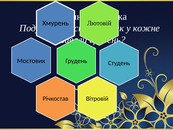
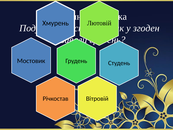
кожне: кожне -> згоден
